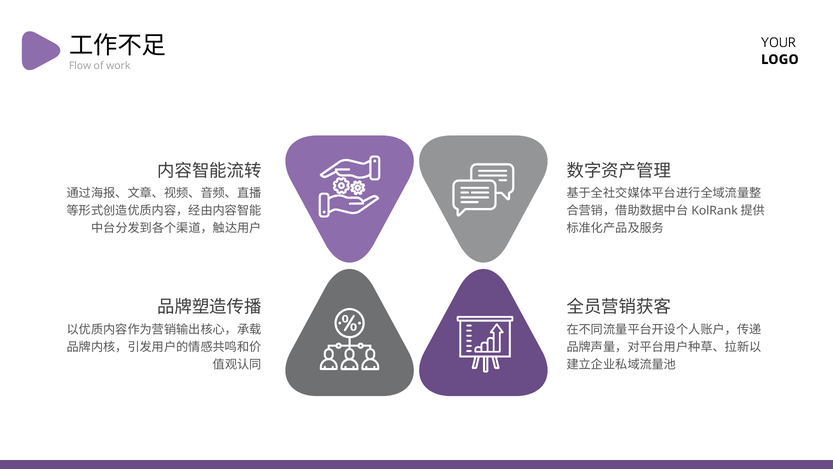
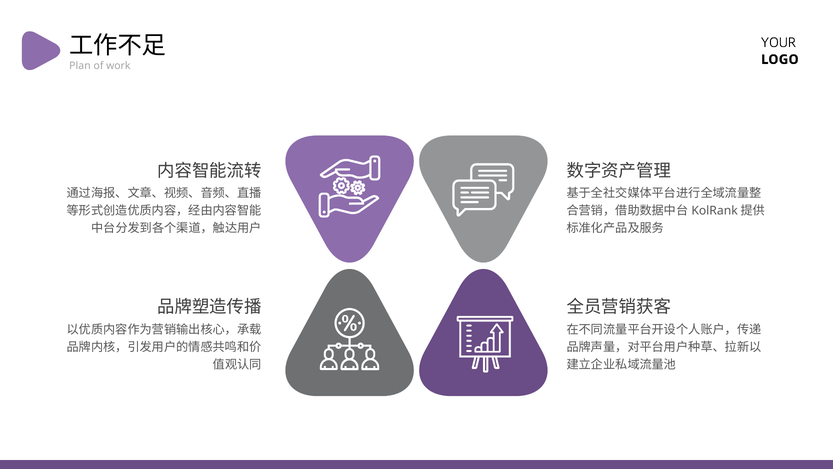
Flow: Flow -> Plan
